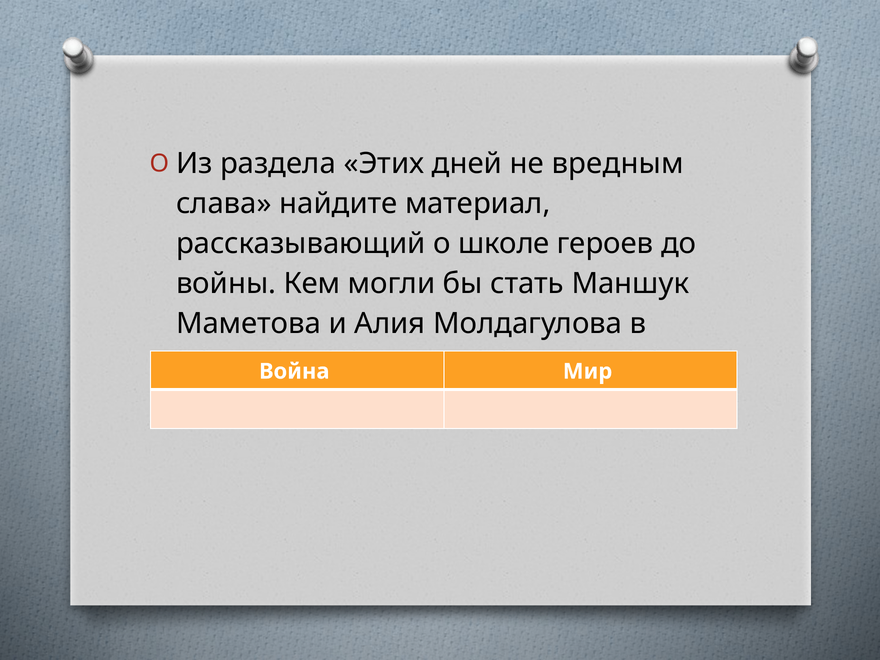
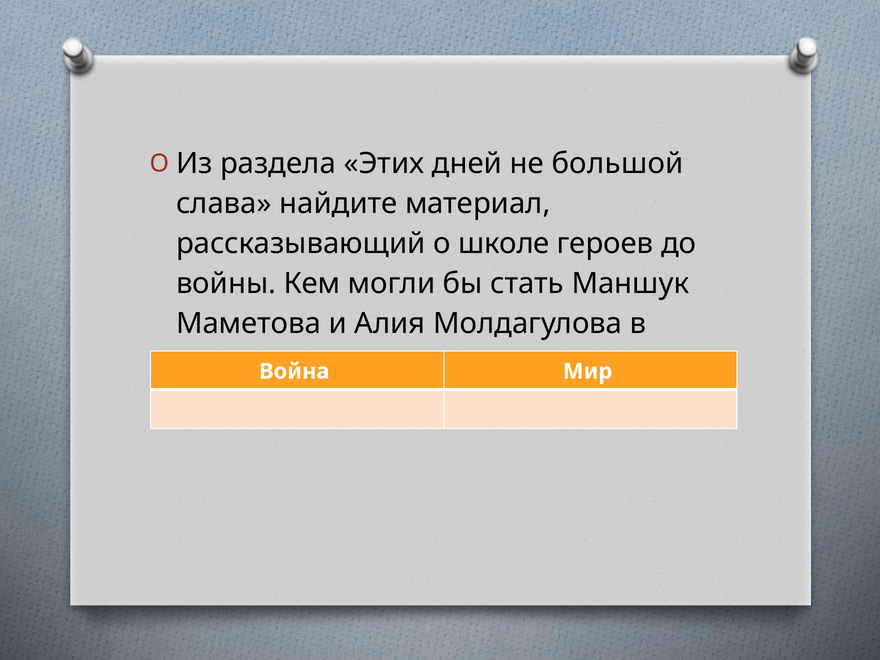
вредным: вредным -> большой
